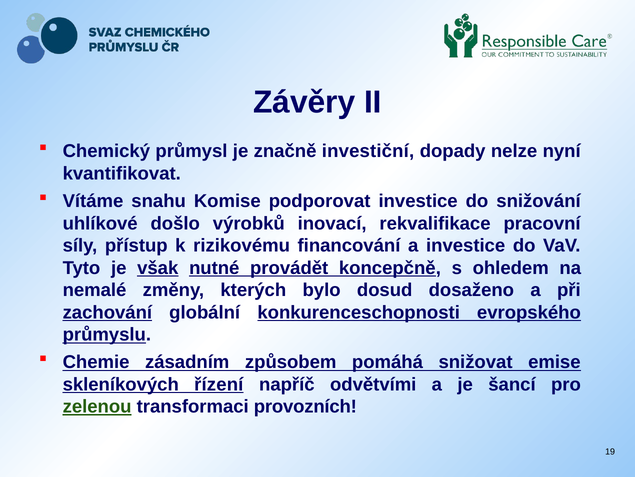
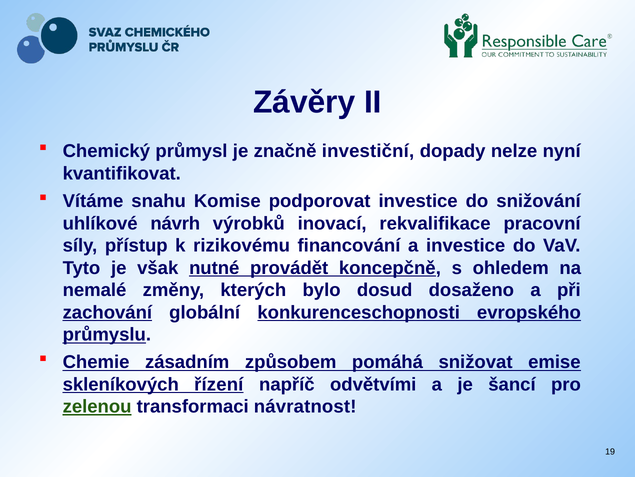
došlo: došlo -> návrh
však underline: present -> none
provozních: provozních -> návratnost
